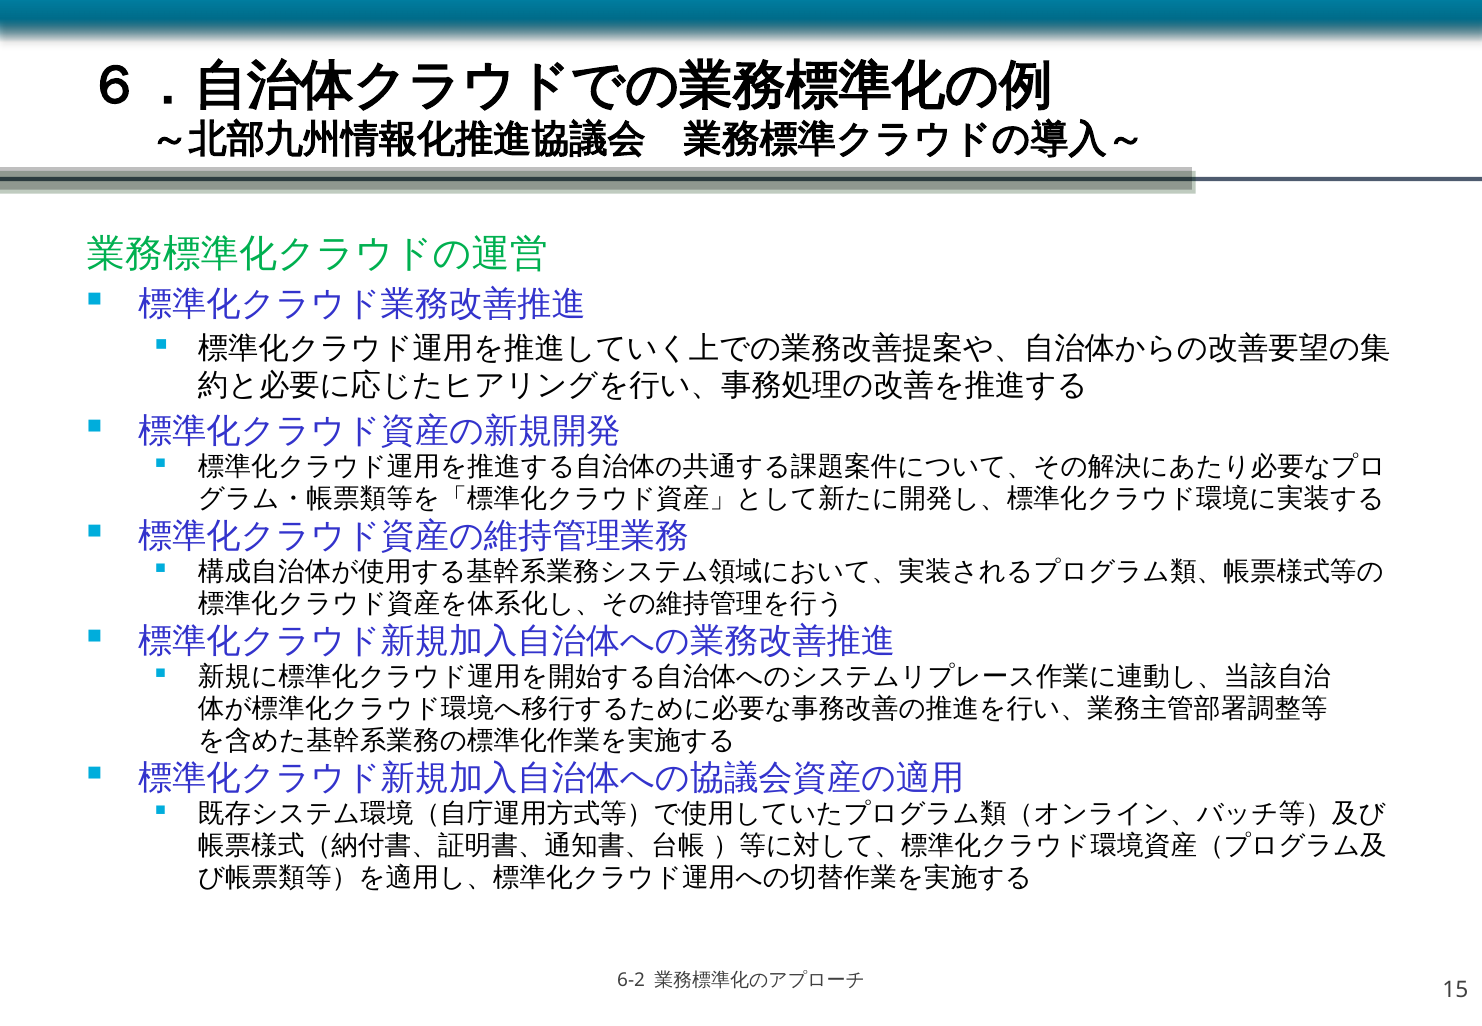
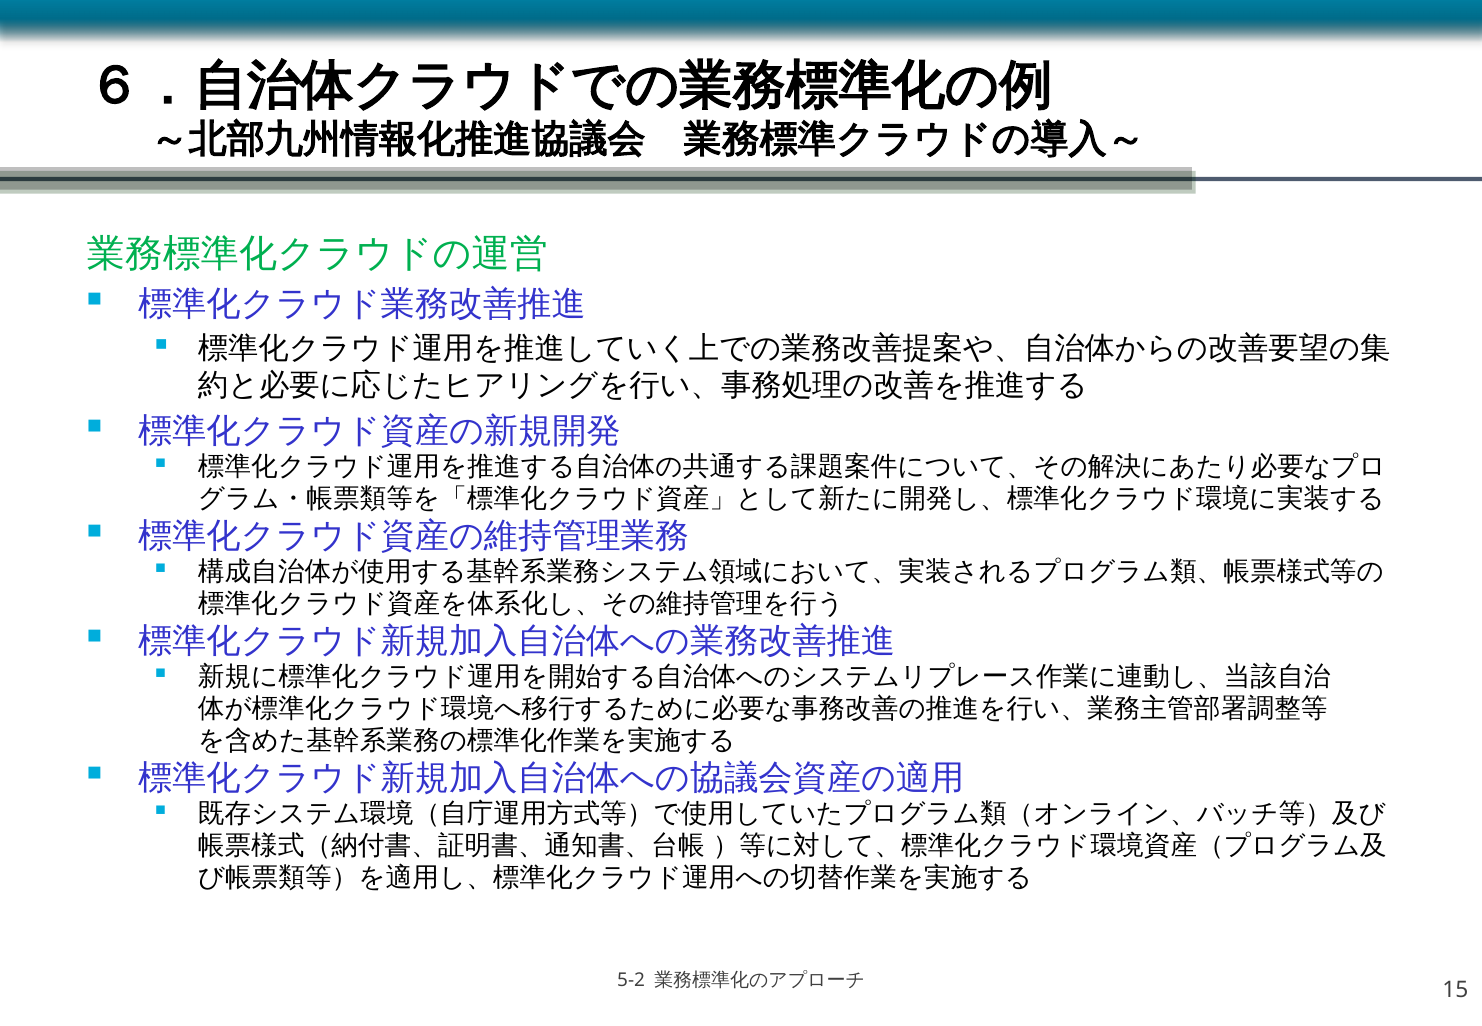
6-2: 6-2 -> 5-2
